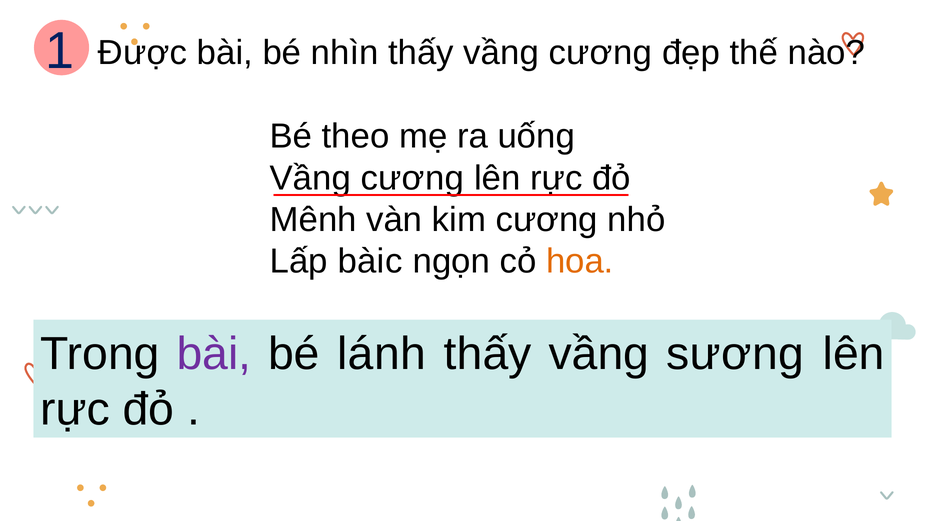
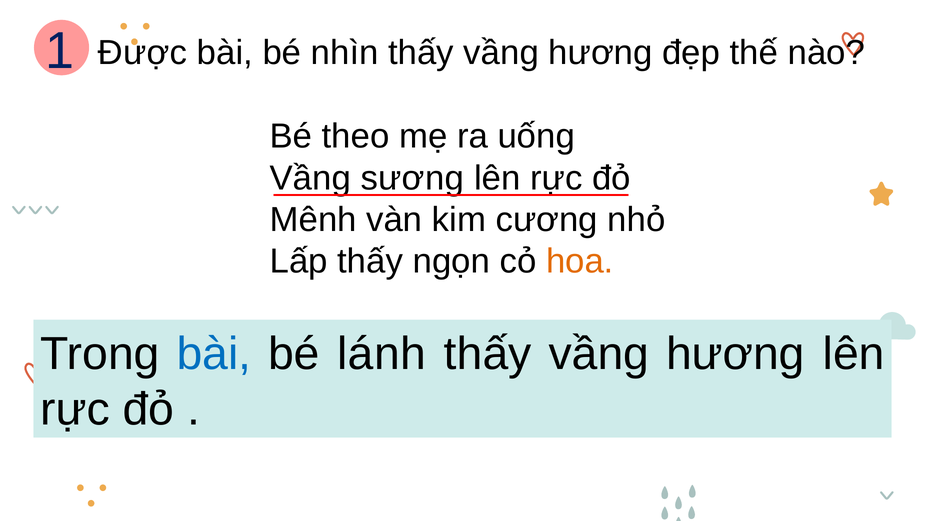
nhìn thấy vầng cương: cương -> hương
cương at (412, 178): cương -> sương
Lấp bàic: bàic -> thấy
bài at (214, 354) colour: purple -> blue
sương at (735, 354): sương -> hương
